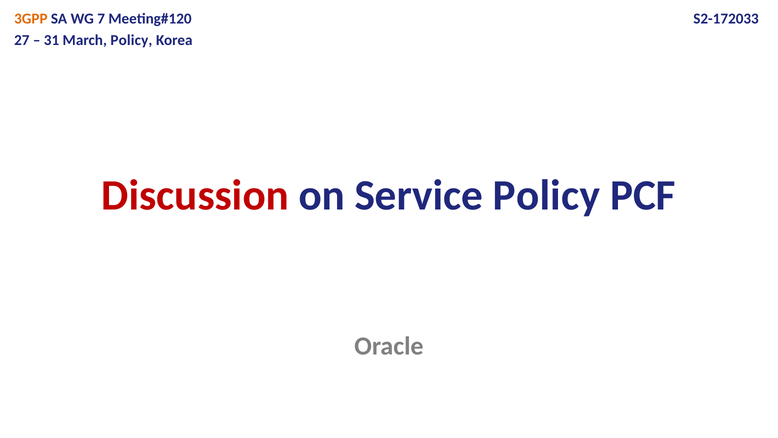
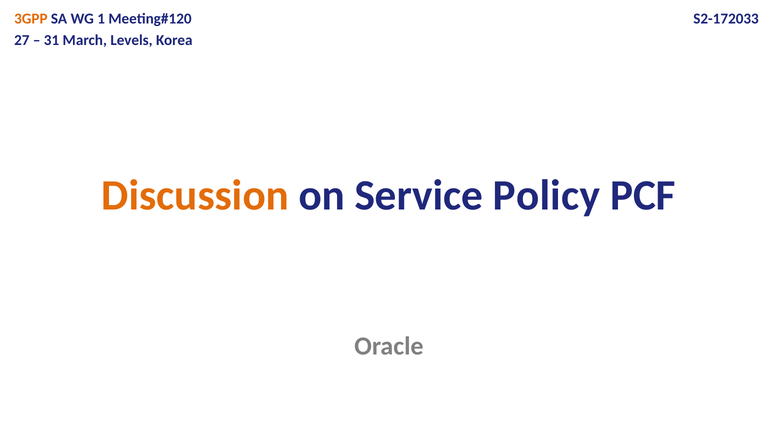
7: 7 -> 1
March Policy: Policy -> Levels
Discussion colour: red -> orange
